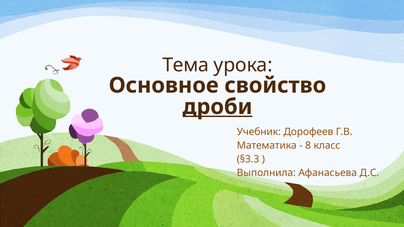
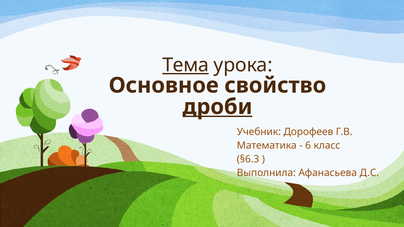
Тема underline: none -> present
8: 8 -> 6
§3.3: §3.3 -> §6.3
